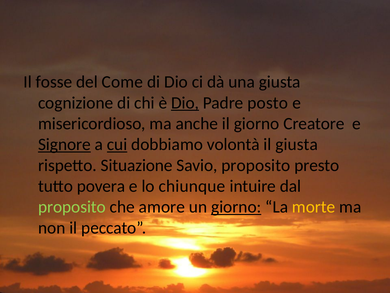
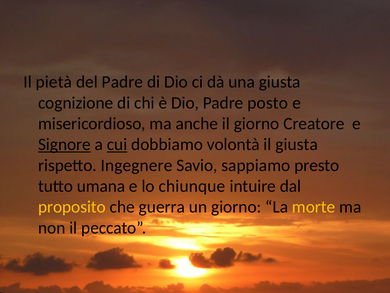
fosse: fosse -> pietà
del Come: Come -> Padre
Dio at (185, 103) underline: present -> none
Situazione: Situazione -> Ingegnere
Savio proposito: proposito -> sappiamo
povera: povera -> umana
proposito at (72, 207) colour: light green -> yellow
amore: amore -> guerra
giorno at (236, 207) underline: present -> none
